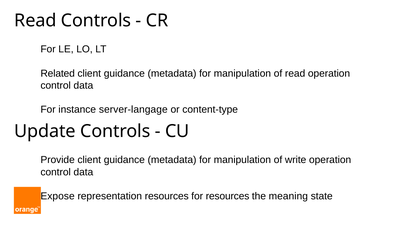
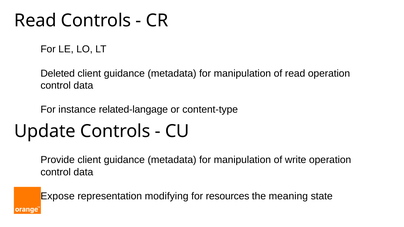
Related: Related -> Deleted
server-langage: server-langage -> related-langage
representation resources: resources -> modifying
